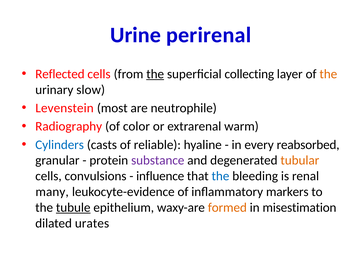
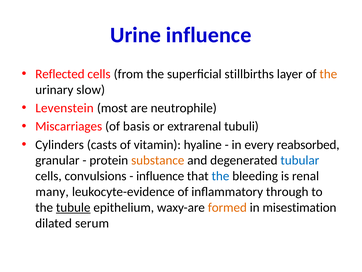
Urine perirenal: perirenal -> influence
the at (155, 74) underline: present -> none
collecting: collecting -> stillbirths
Radiography: Radiography -> Miscarriages
color: color -> basis
warm: warm -> tubuli
Cylinders colour: blue -> black
reliable: reliable -> vitamin
substance colour: purple -> orange
tubular colour: orange -> blue
markers: markers -> through
urates: urates -> serum
